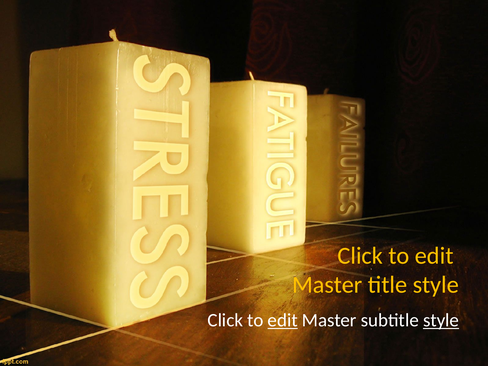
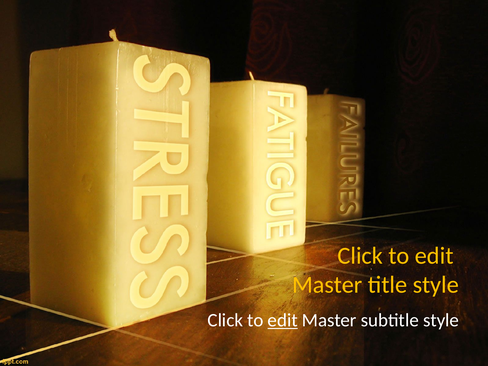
style at (441, 320) underline: present -> none
